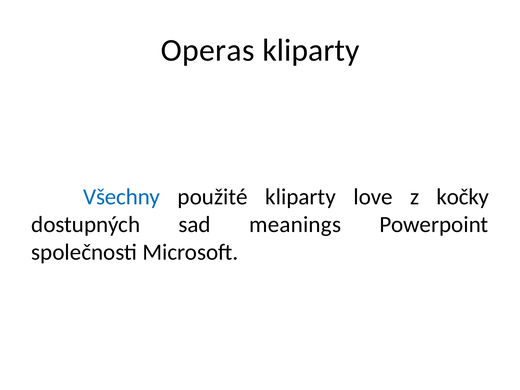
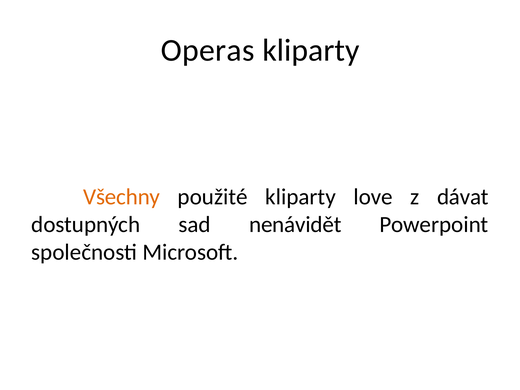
Všechny colour: blue -> orange
kočky: kočky -> dávat
meanings: meanings -> nenávidět
